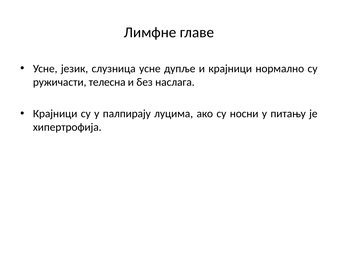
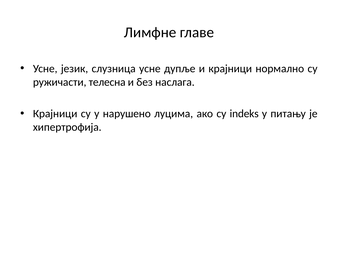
палпирају: палпирају -> нарушено
носни: носни -> indeks
